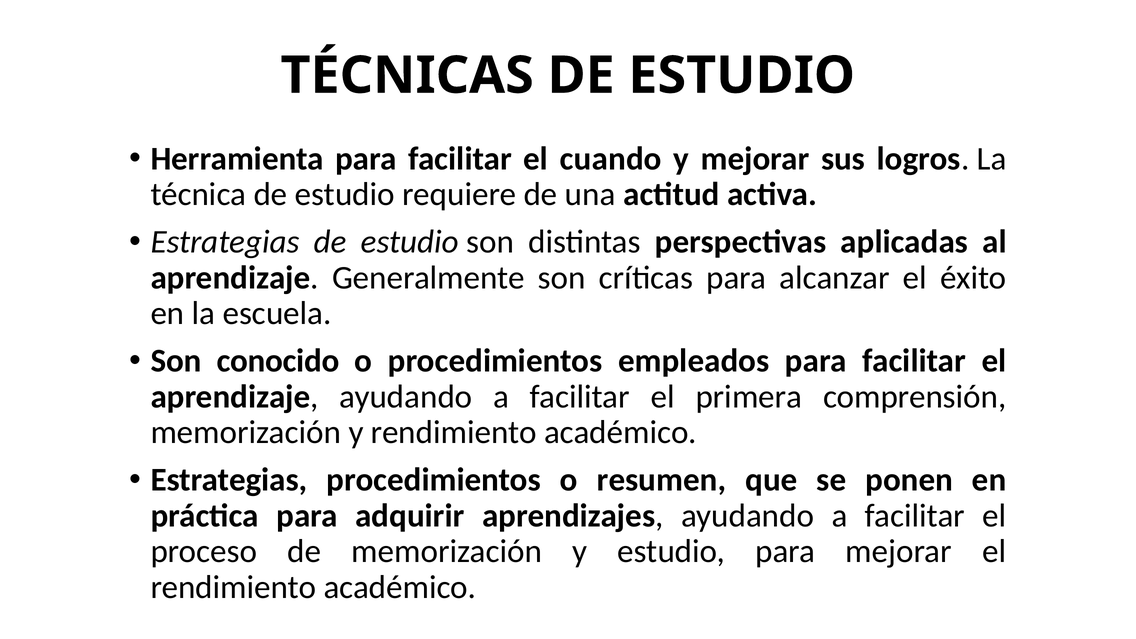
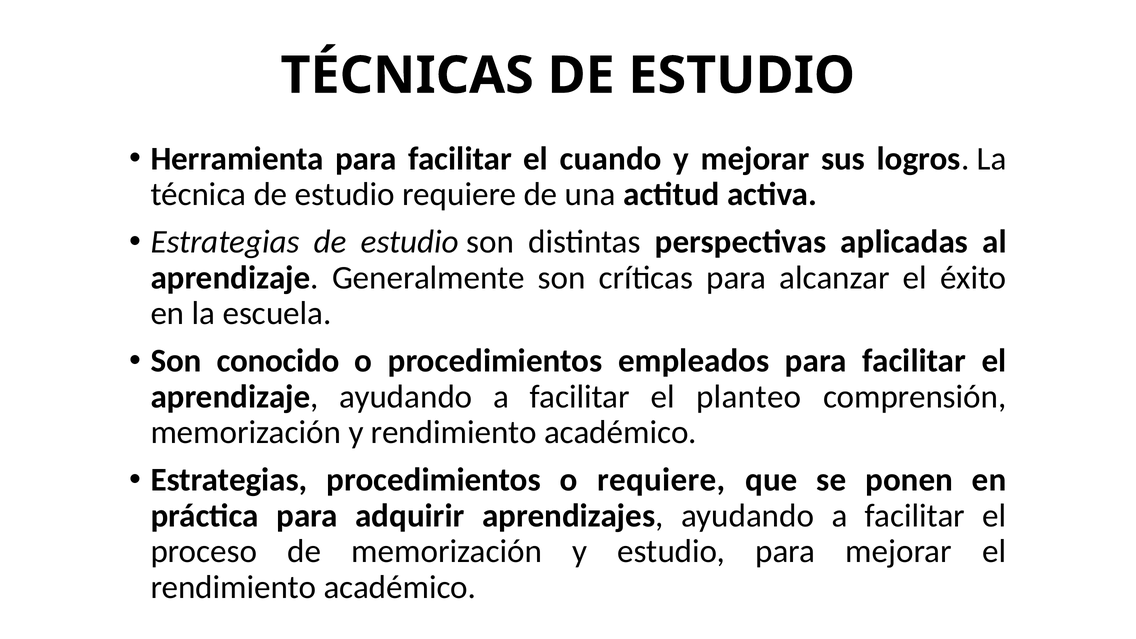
primera: primera -> planteo
o resumen: resumen -> requiere
